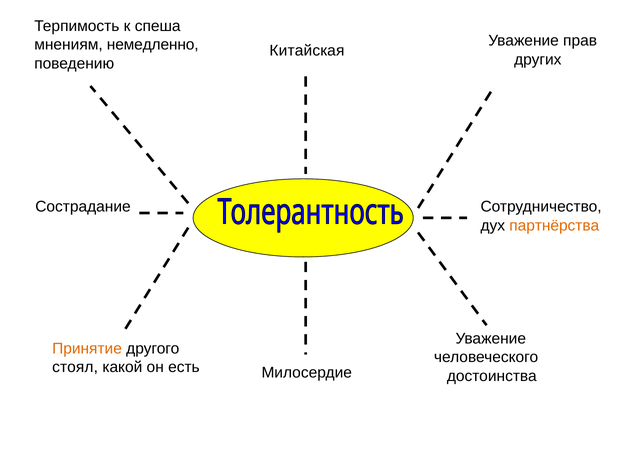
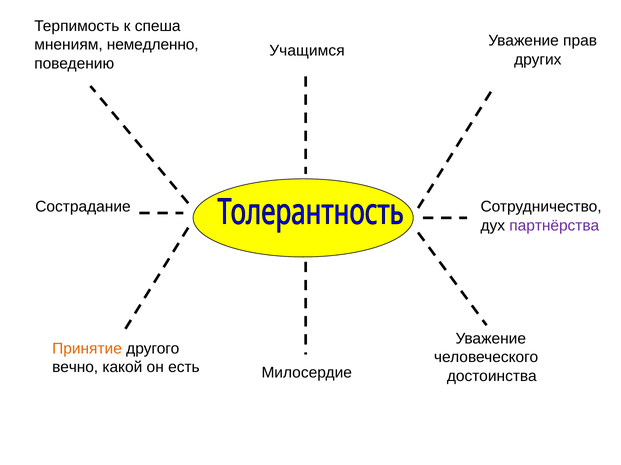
Китайская: Китайская -> Учащимся
партнёрства colour: orange -> purple
стоял: стоял -> вечно
